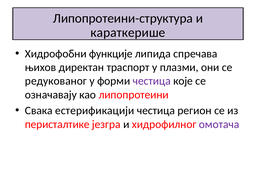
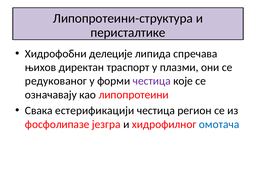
караткерише: караткерише -> перисталтике
функције: функције -> делеције
перисталтике: перисталтике -> фосфолипазе
омотача colour: purple -> blue
